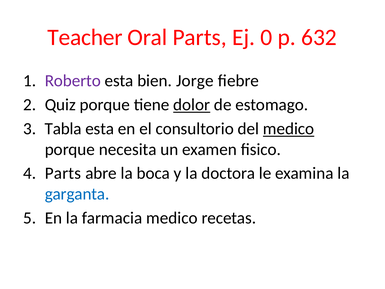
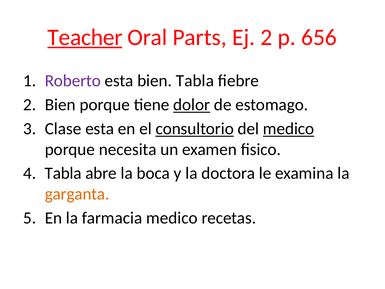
Teacher underline: none -> present
Ej 0: 0 -> 2
632: 632 -> 656
bien Jorge: Jorge -> Tabla
Quiz at (60, 105): Quiz -> Bien
Tabla: Tabla -> Clase
consultorio underline: none -> present
Parts at (63, 173): Parts -> Tabla
garganta colour: blue -> orange
